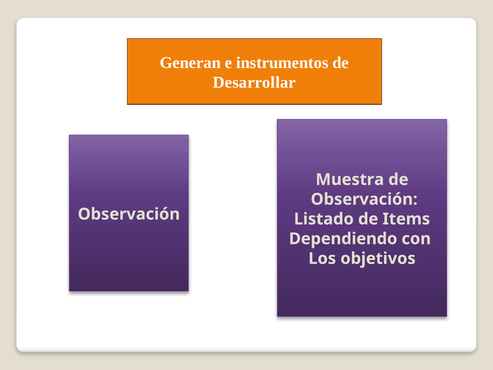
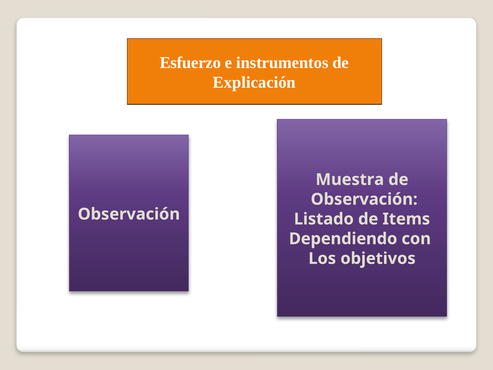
Generan: Generan -> Esfuerzo
Desarrollar: Desarrollar -> Explicación
